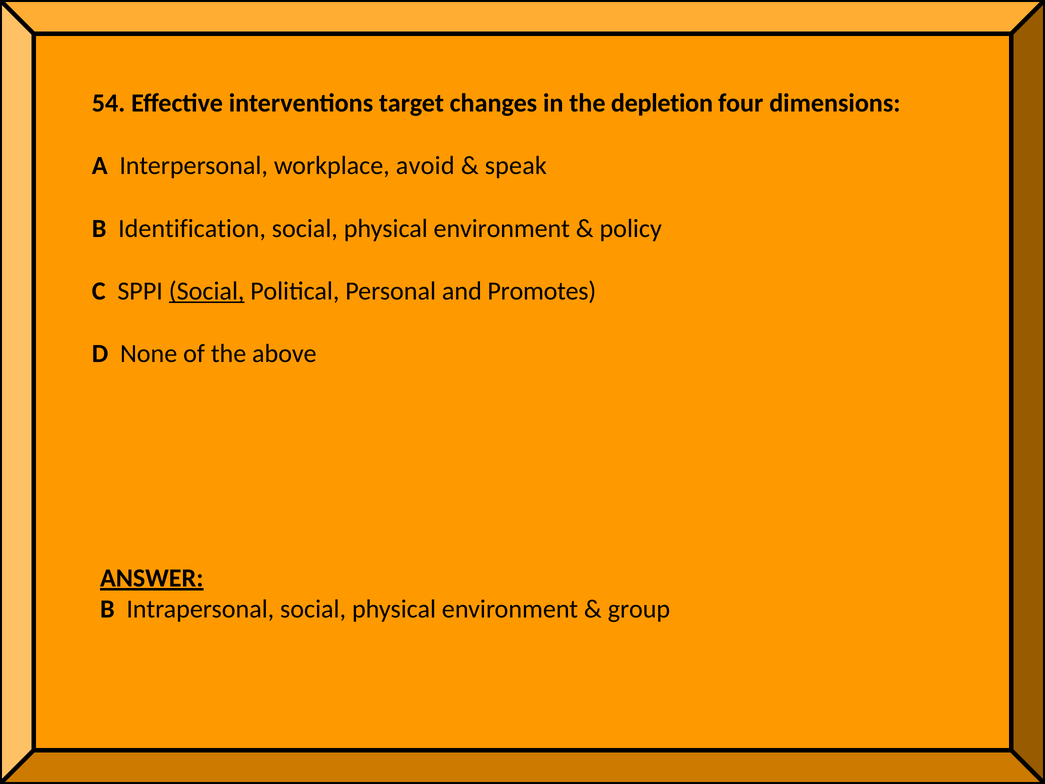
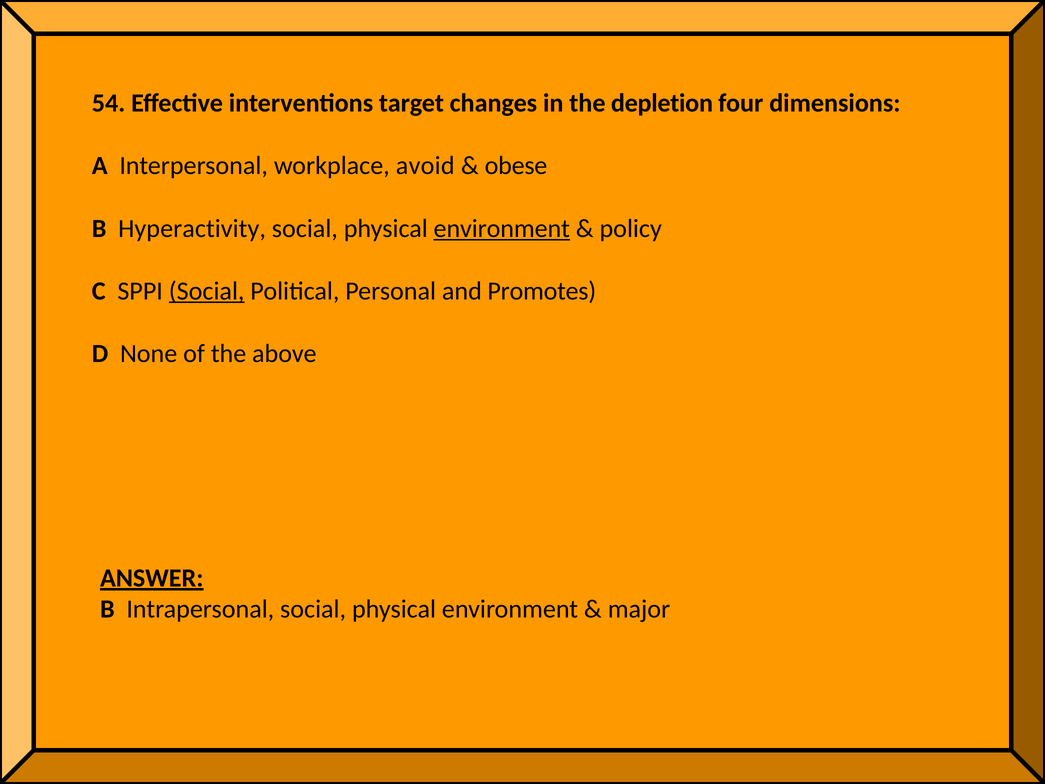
speak: speak -> obese
Identification: Identification -> Hyperactivity
environment at (502, 228) underline: none -> present
group: group -> major
